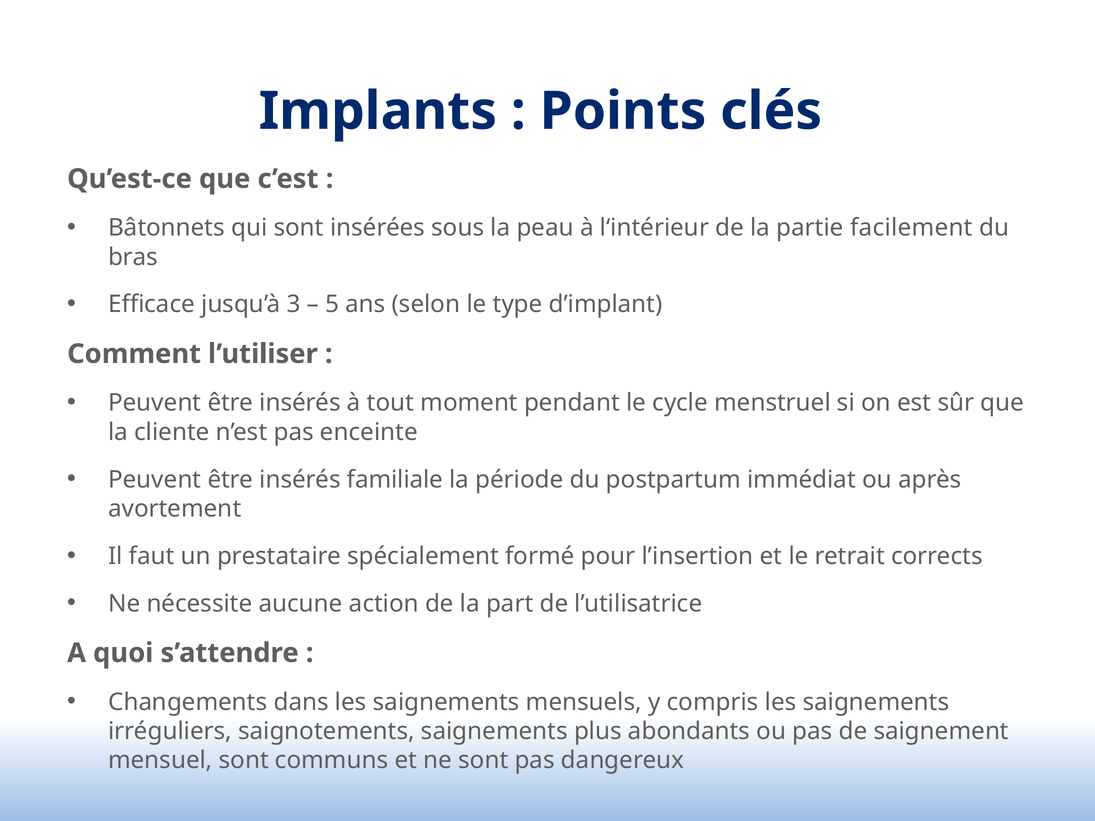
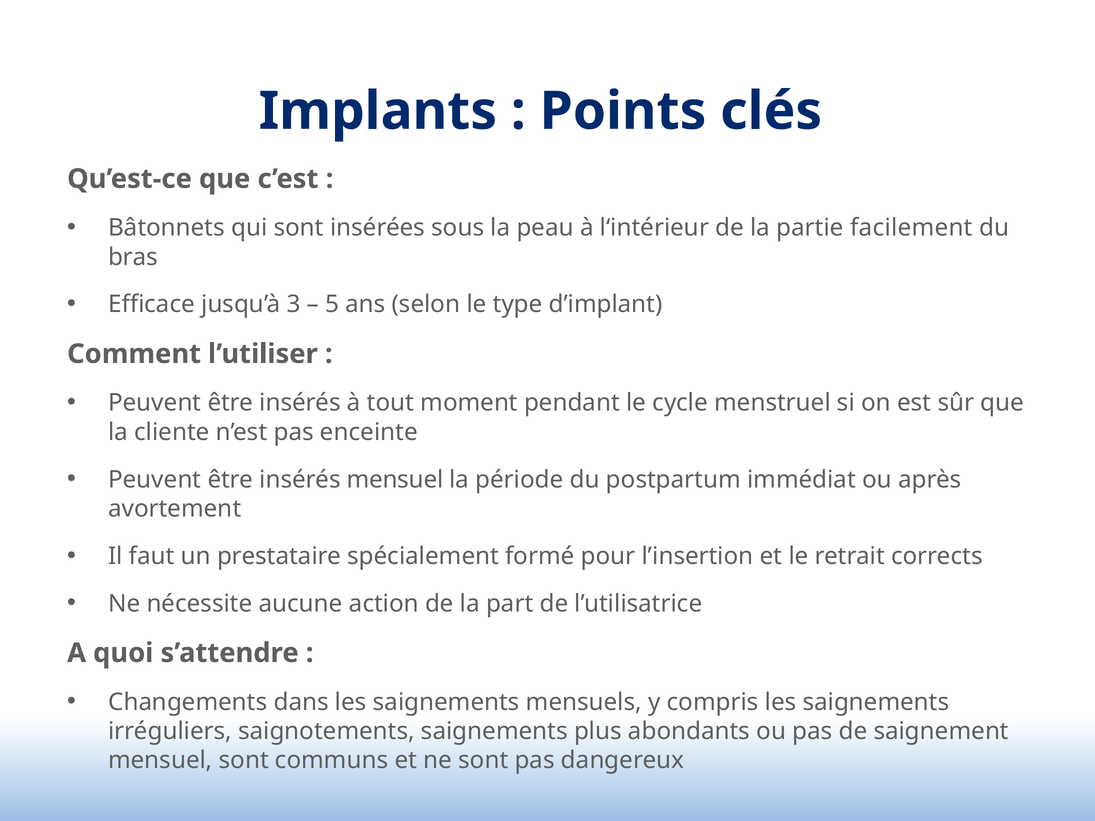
insérés familiale: familiale -> mensuel
